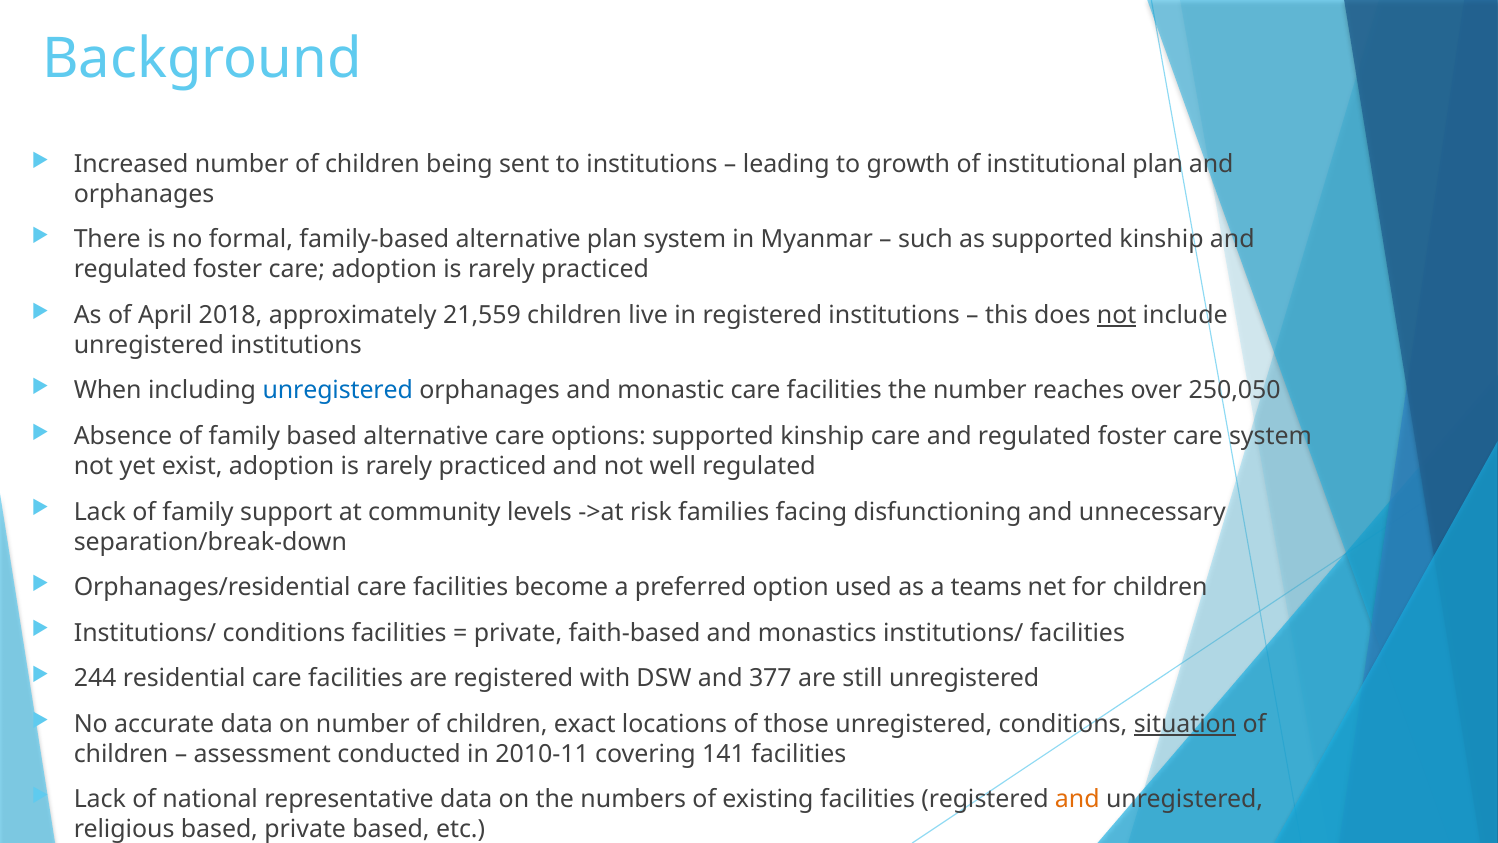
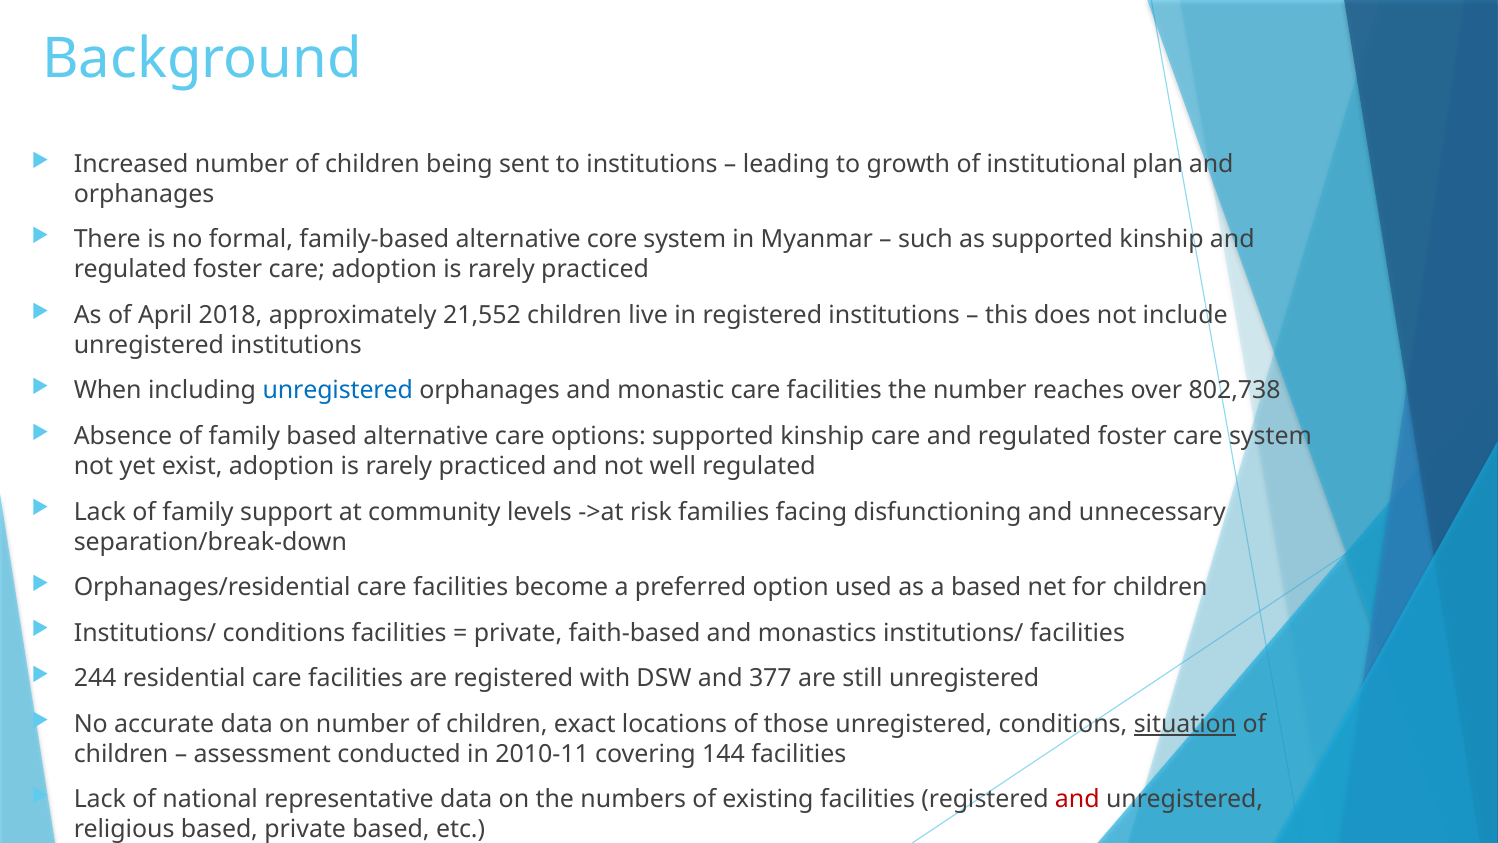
alternative plan: plan -> core
21,559: 21,559 -> 21,552
not at (1117, 315) underline: present -> none
250,050: 250,050 -> 802,738
a teams: teams -> based
141: 141 -> 144
and at (1077, 799) colour: orange -> red
